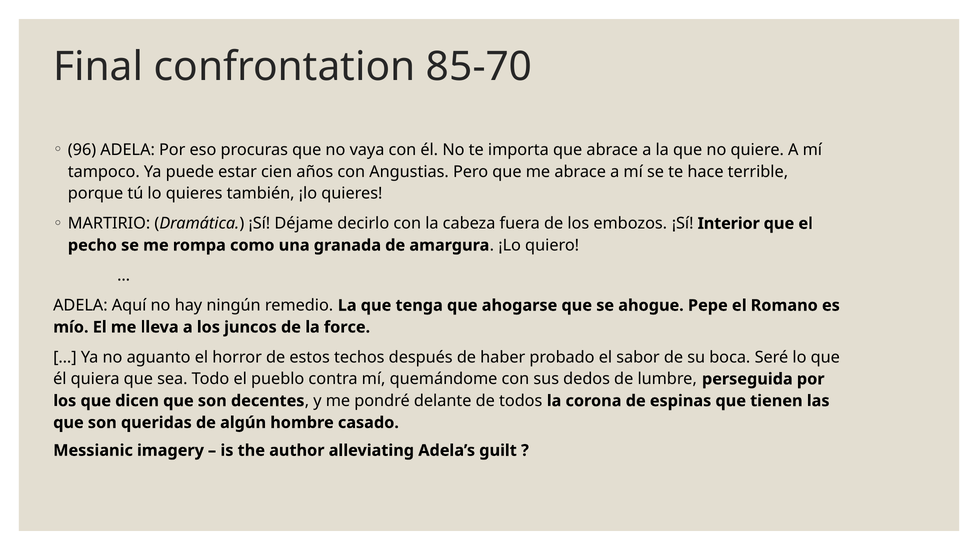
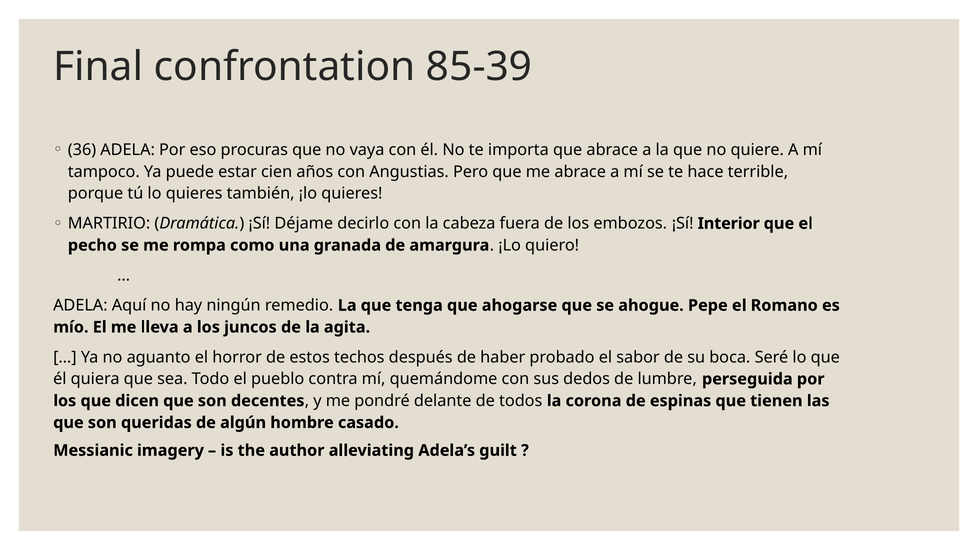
85-70: 85-70 -> 85-39
96: 96 -> 36
force: force -> agita
